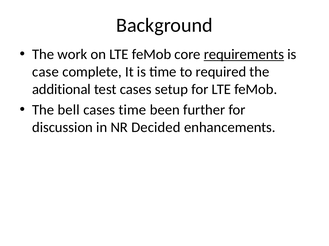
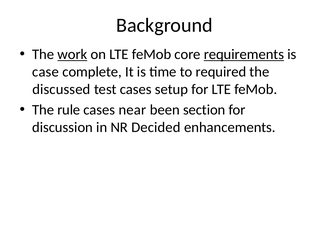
work underline: none -> present
additional: additional -> discussed
bell: bell -> rule
cases time: time -> near
further: further -> section
